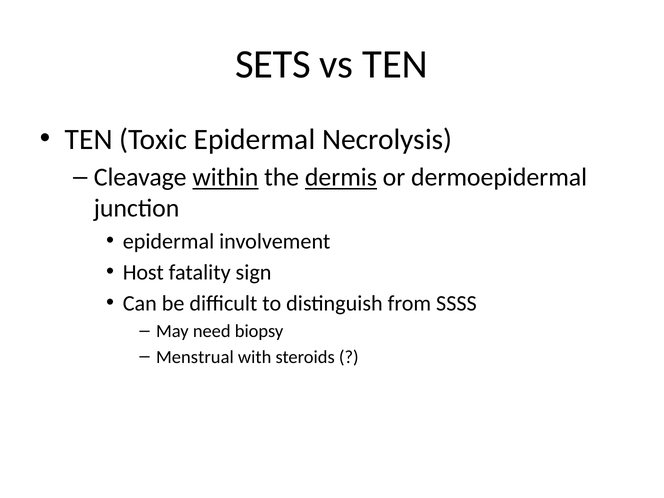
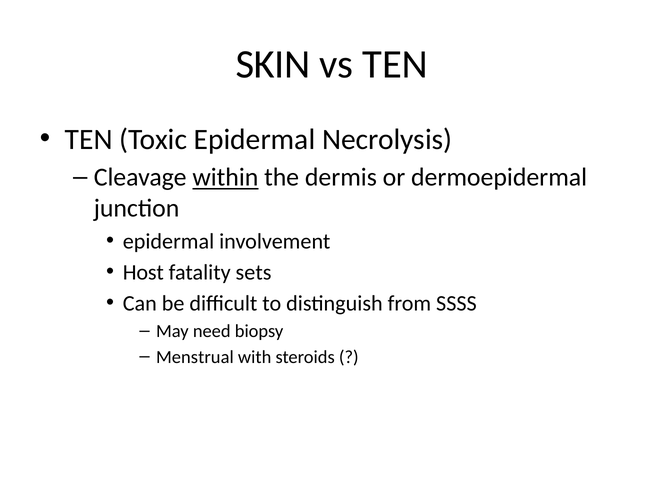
SETS: SETS -> SKIN
dermis underline: present -> none
sign: sign -> sets
